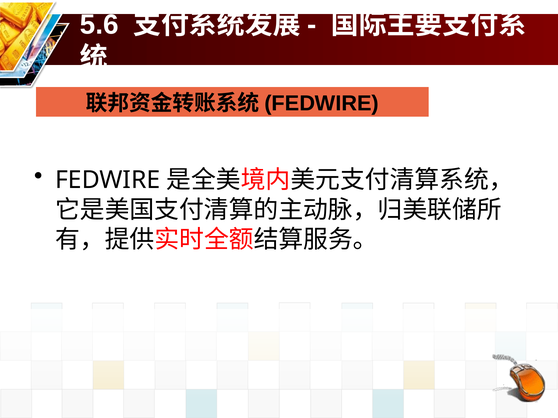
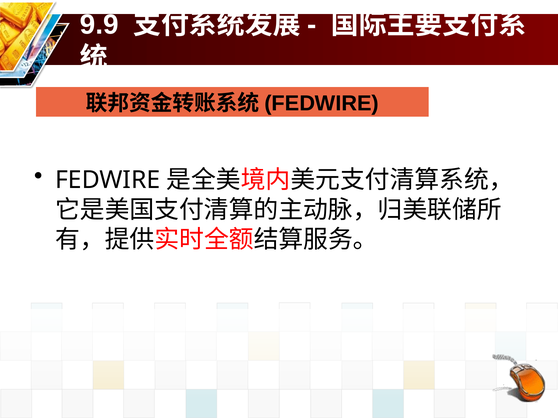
5.6: 5.6 -> 9.9
